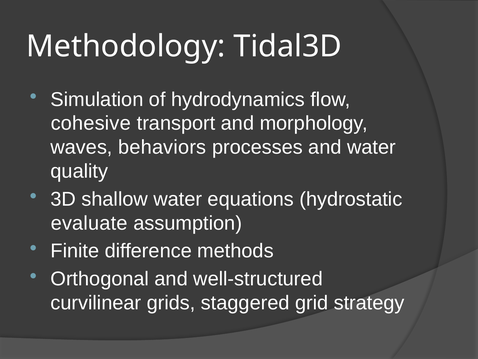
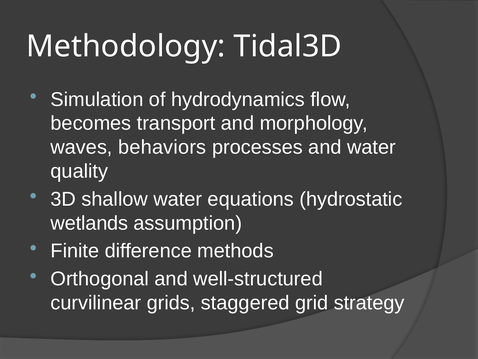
cohesive: cohesive -> becomes
evaluate: evaluate -> wetlands
